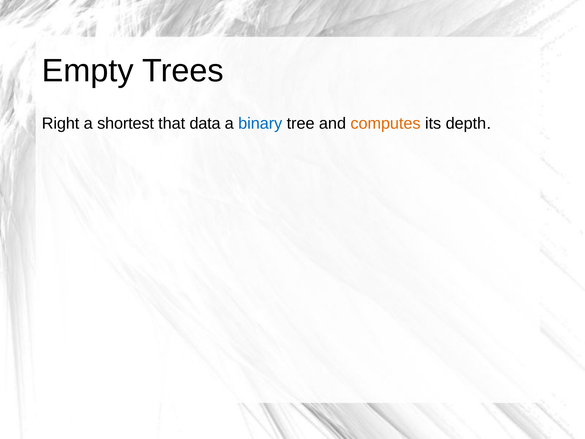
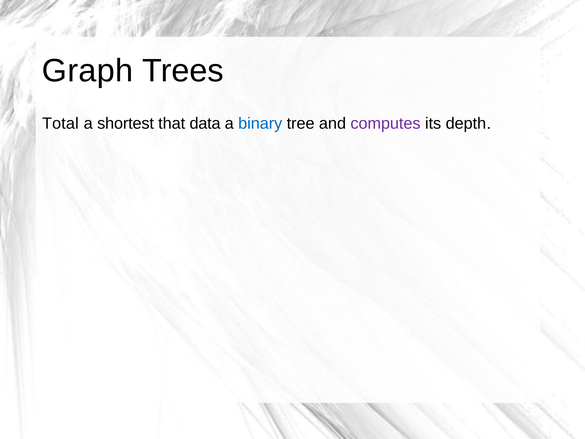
Empty: Empty -> Graph
Right: Right -> Total
computes colour: orange -> purple
